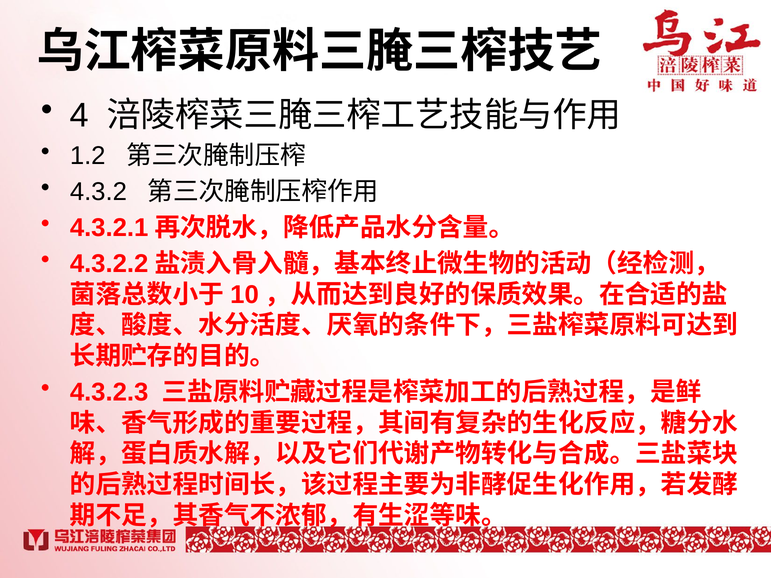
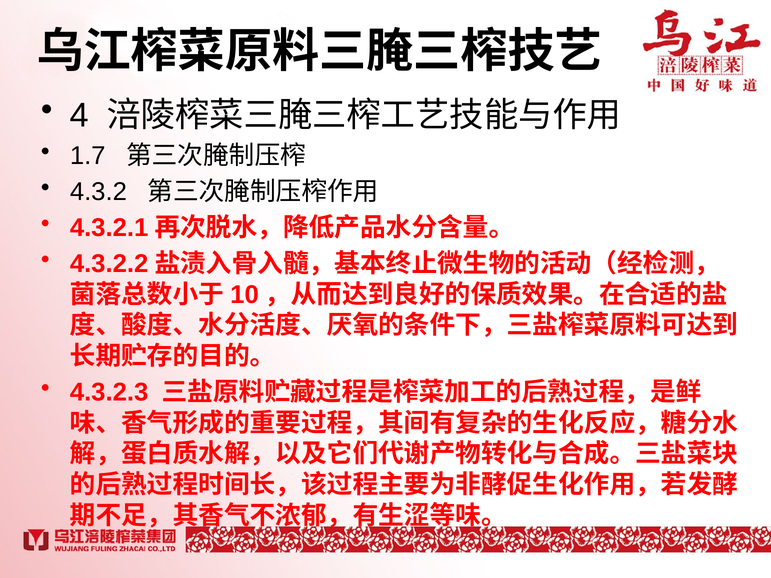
1.2: 1.2 -> 1.7
